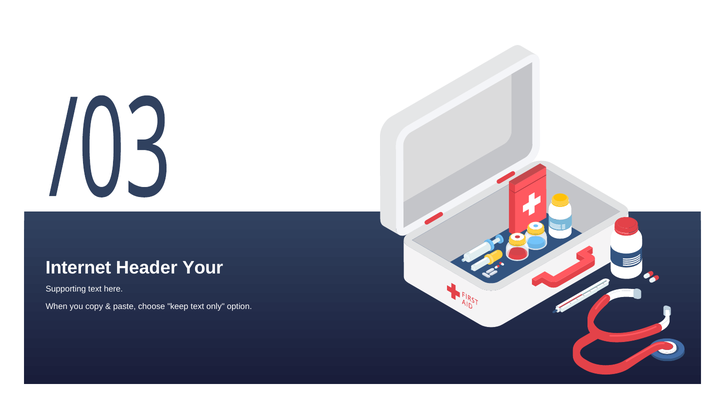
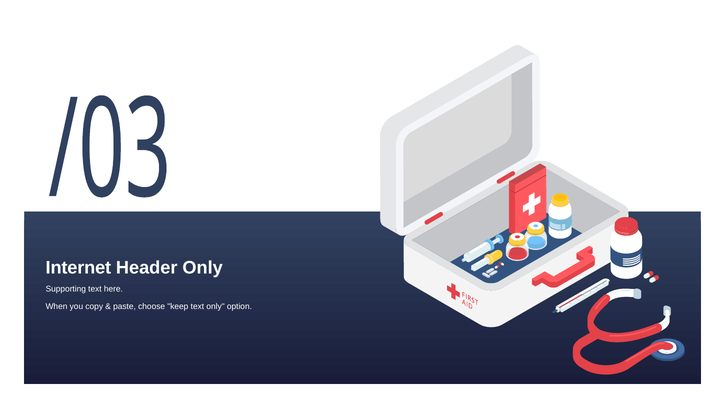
Header Your: Your -> Only
